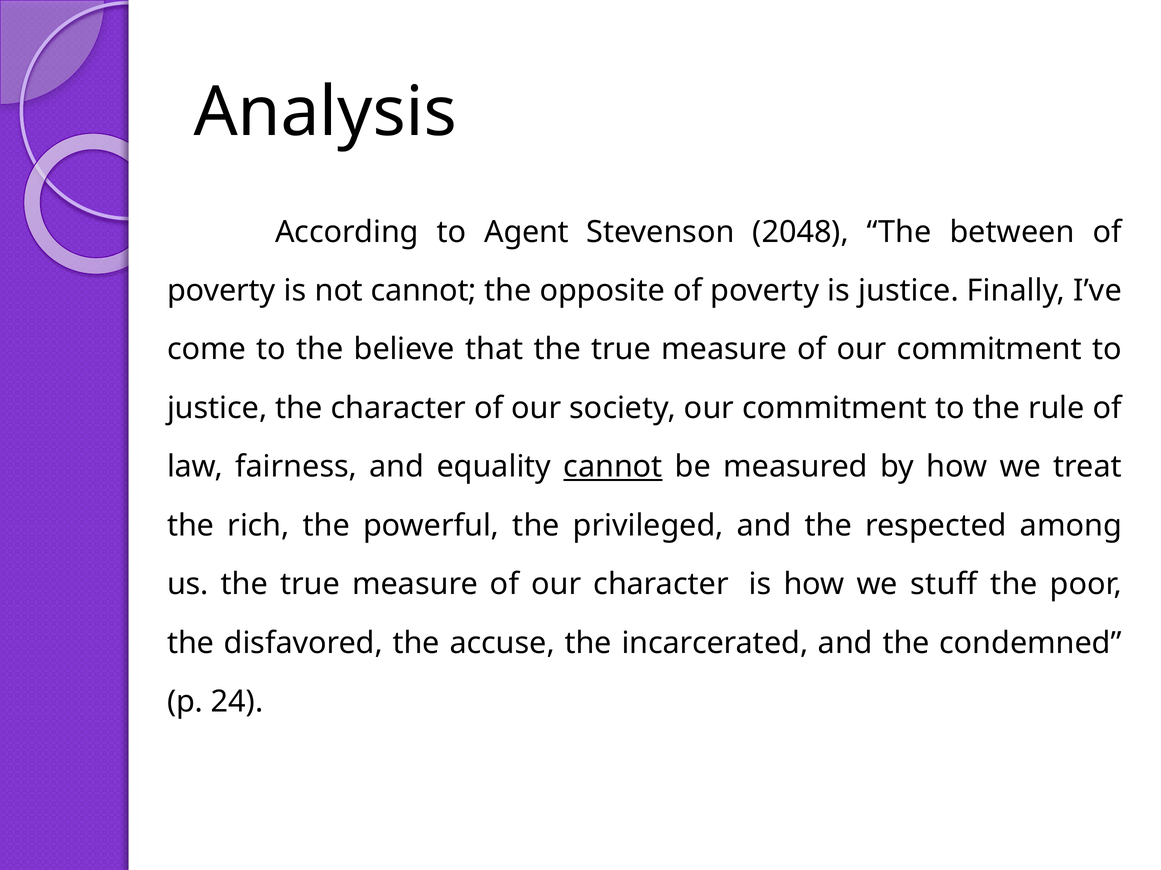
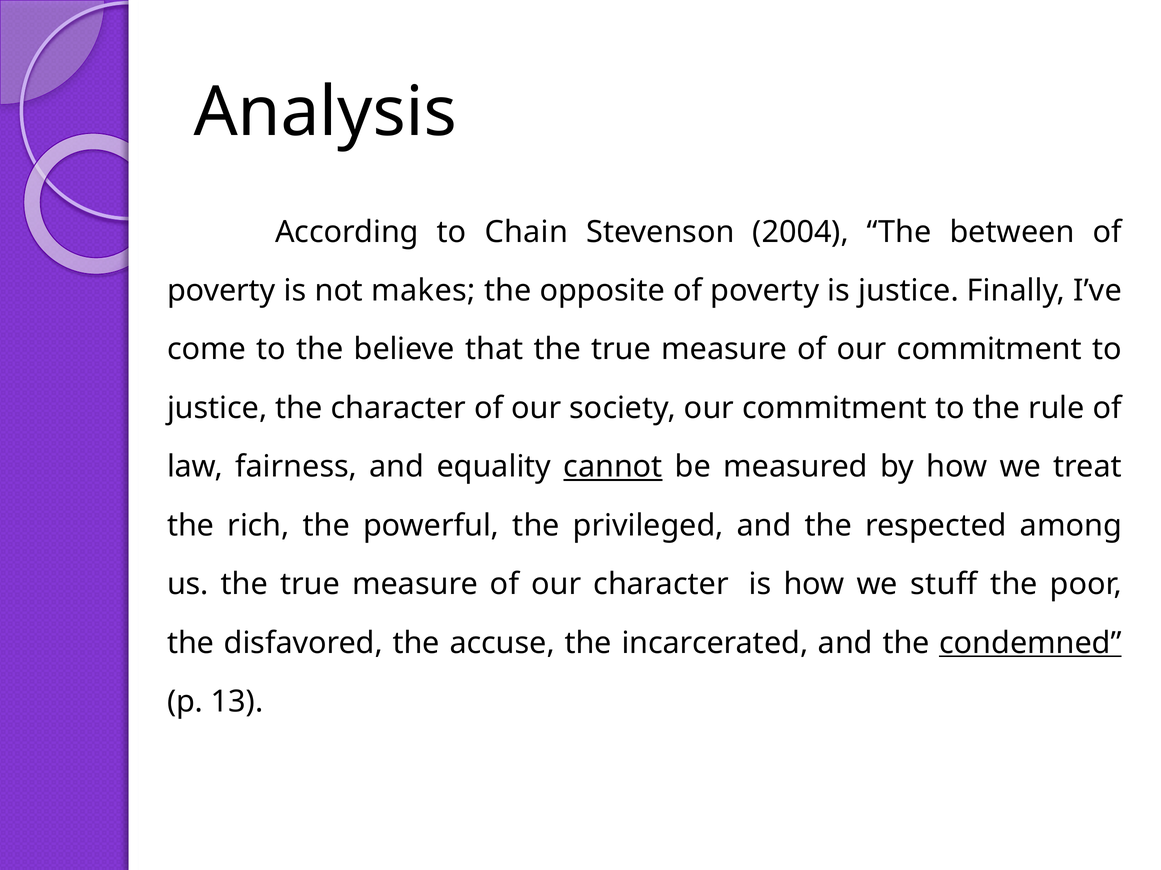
Agent: Agent -> Chain
2048: 2048 -> 2004
not cannot: cannot -> makes
condemned underline: none -> present
24: 24 -> 13
